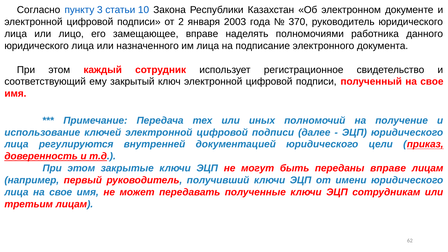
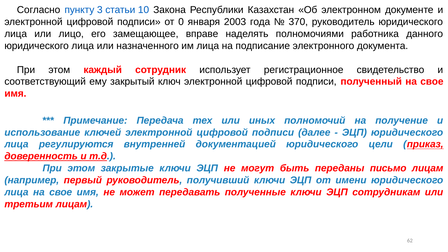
2: 2 -> 0
переданы вправе: вправе -> письмо
